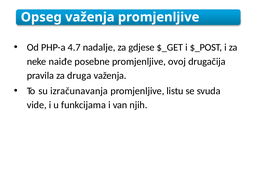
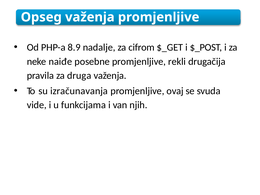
4.7: 4.7 -> 8.9
gdjese: gdjese -> cifrom
ovoj: ovoj -> rekli
listu: listu -> ovaj
